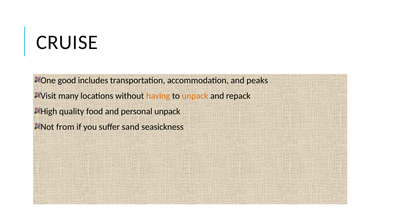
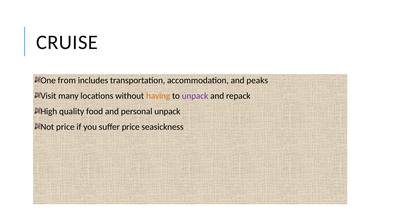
good: good -> from
unpack at (195, 96) colour: orange -> purple
Not from: from -> price
suffer sand: sand -> price
